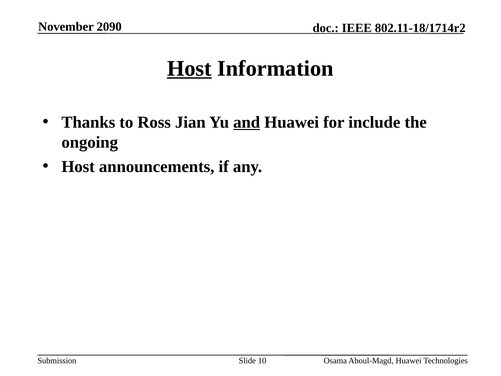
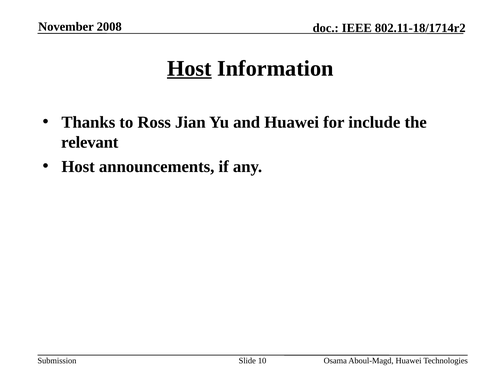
2090: 2090 -> 2008
and underline: present -> none
ongoing: ongoing -> relevant
